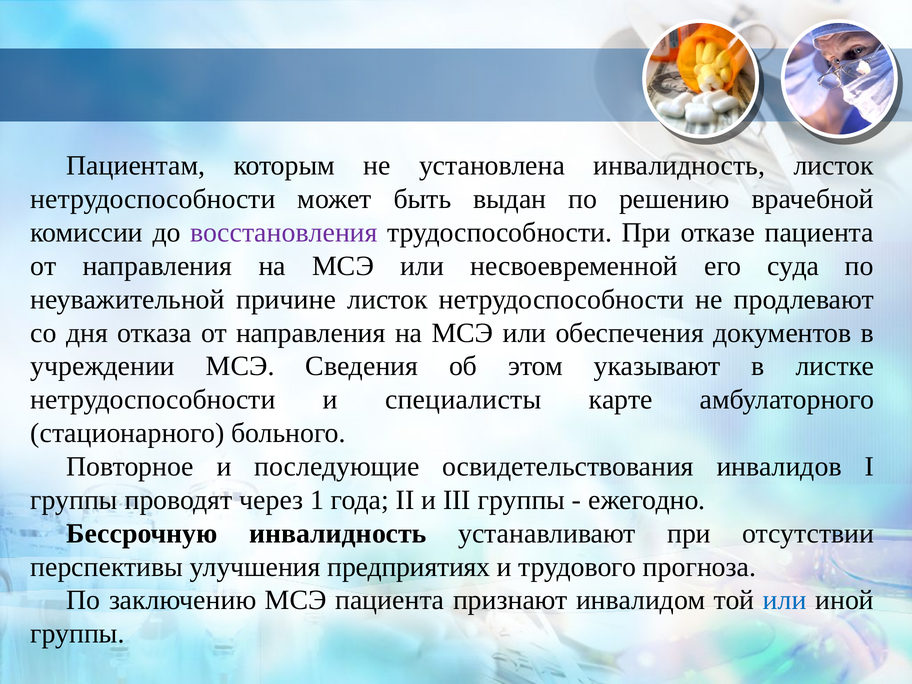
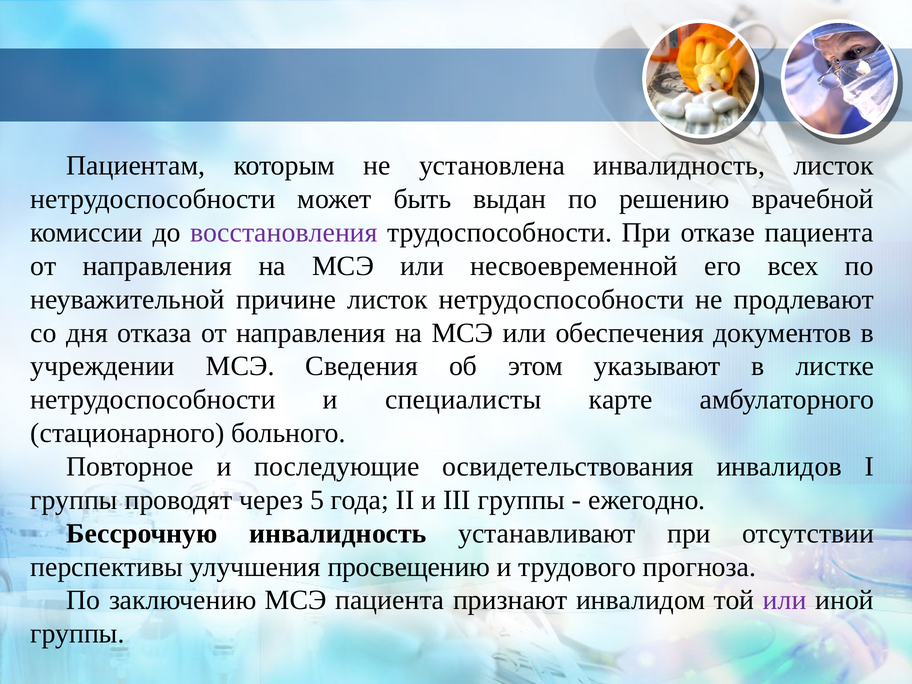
суда: суда -> всех
1: 1 -> 5
предприятиях: предприятиях -> просвещению
или at (785, 600) colour: blue -> purple
